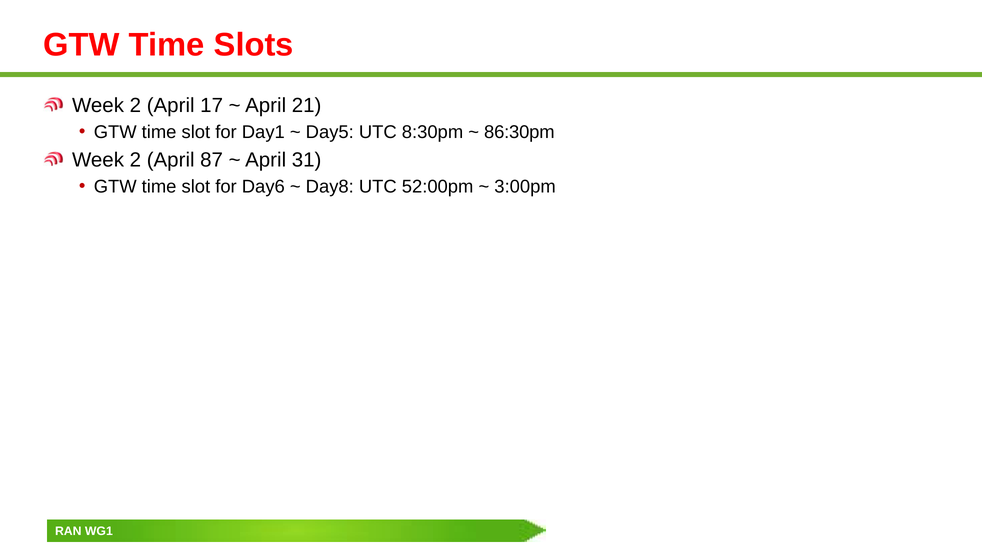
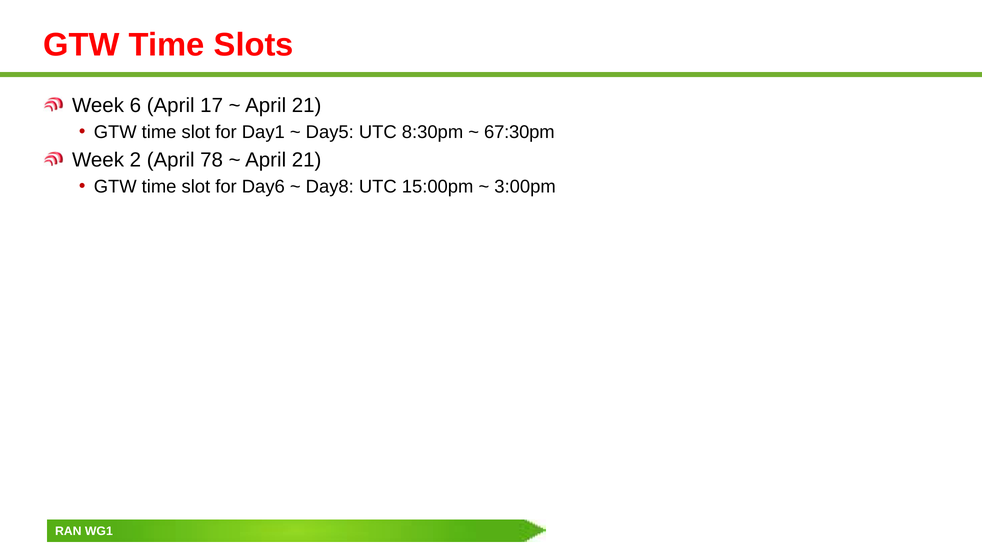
2 at (135, 106): 2 -> 6
86:30pm: 86:30pm -> 67:30pm
87: 87 -> 78
31 at (307, 160): 31 -> 21
52:00pm: 52:00pm -> 15:00pm
